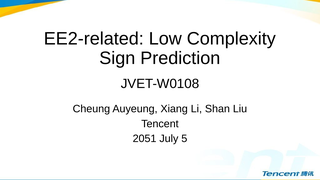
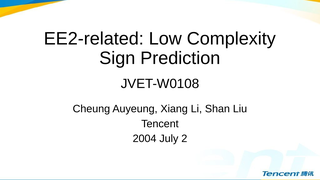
2051: 2051 -> 2004
5: 5 -> 2
